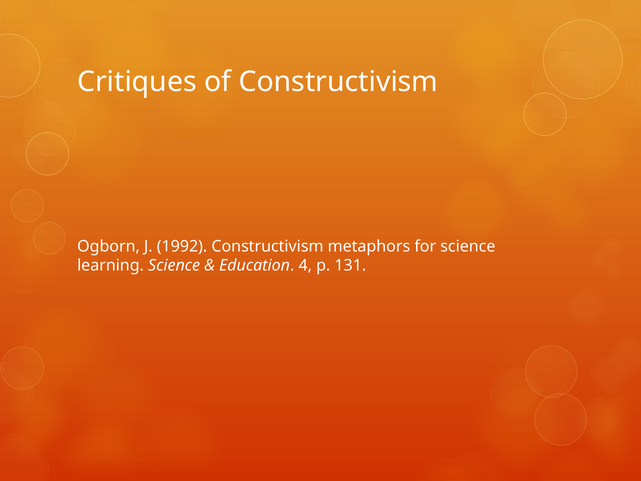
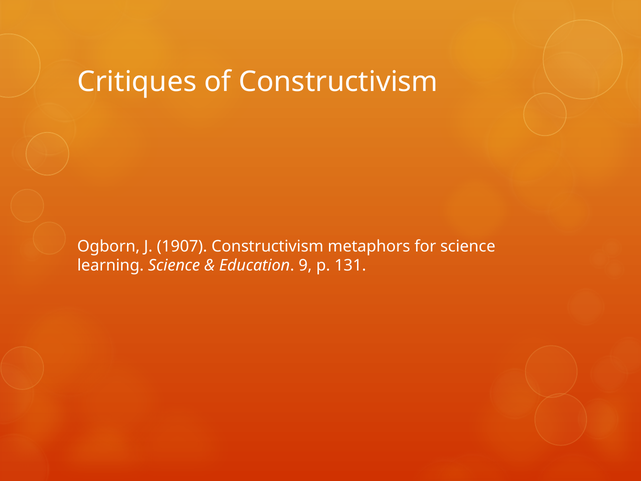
1992: 1992 -> 1907
4: 4 -> 9
